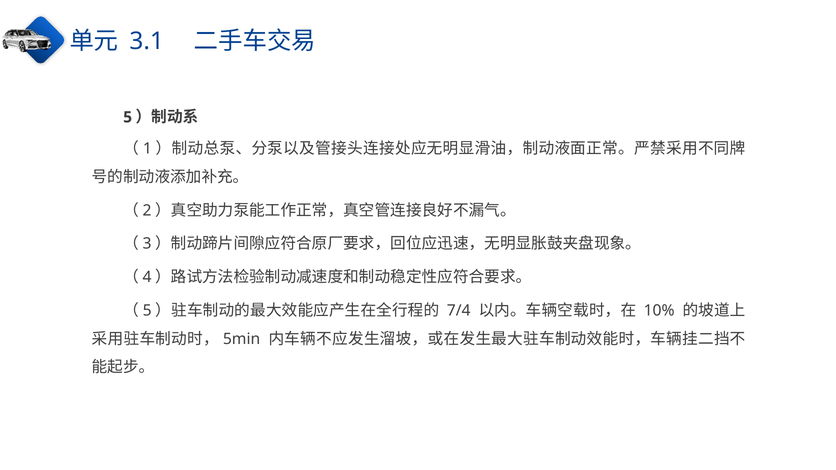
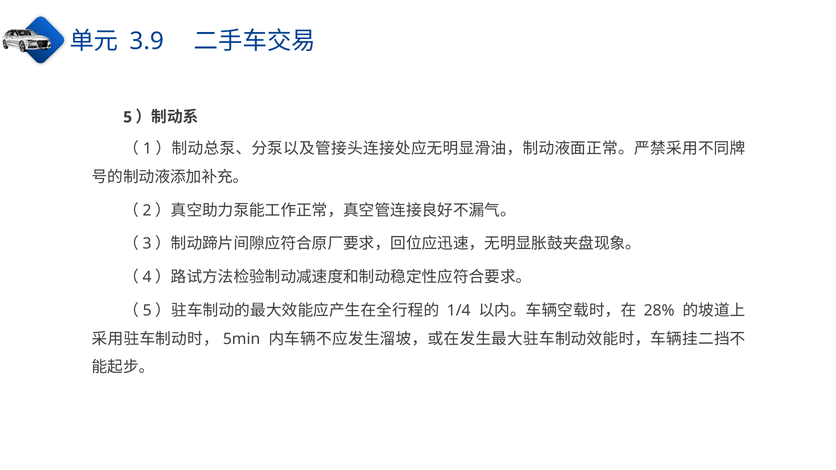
3.1: 3.1 -> 3.9
7/4: 7/4 -> 1/4
10%: 10% -> 28%
